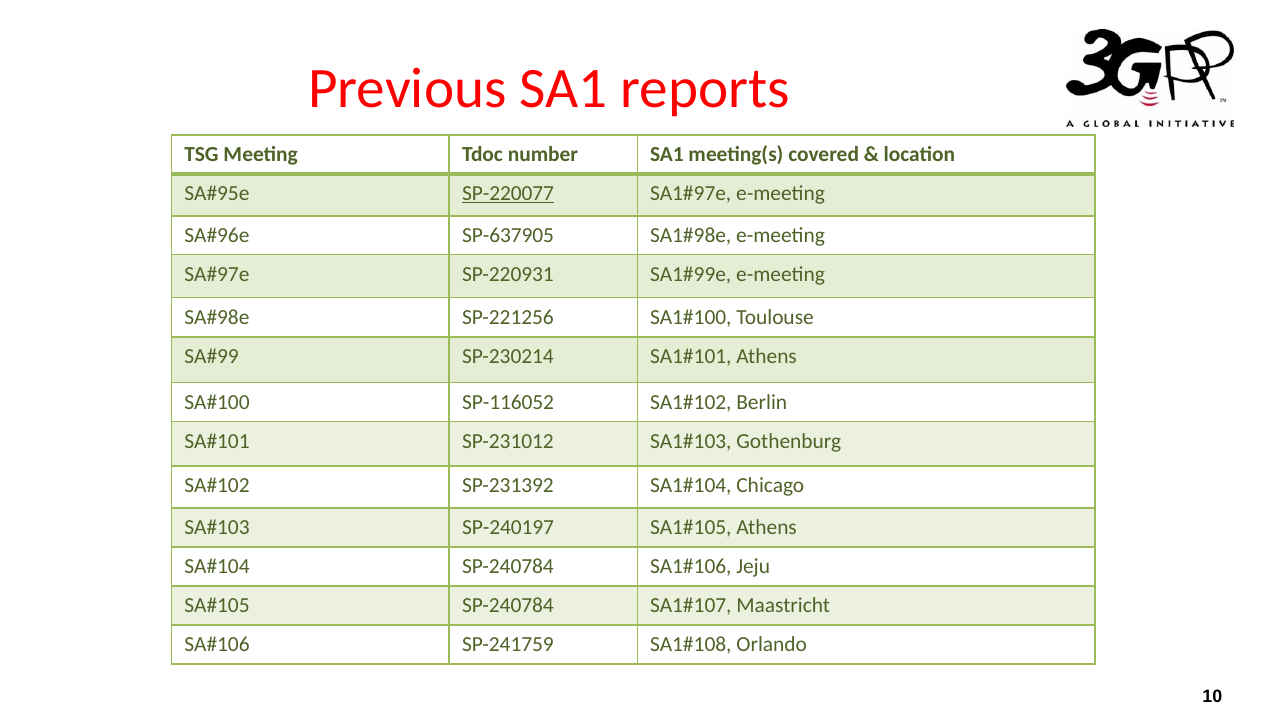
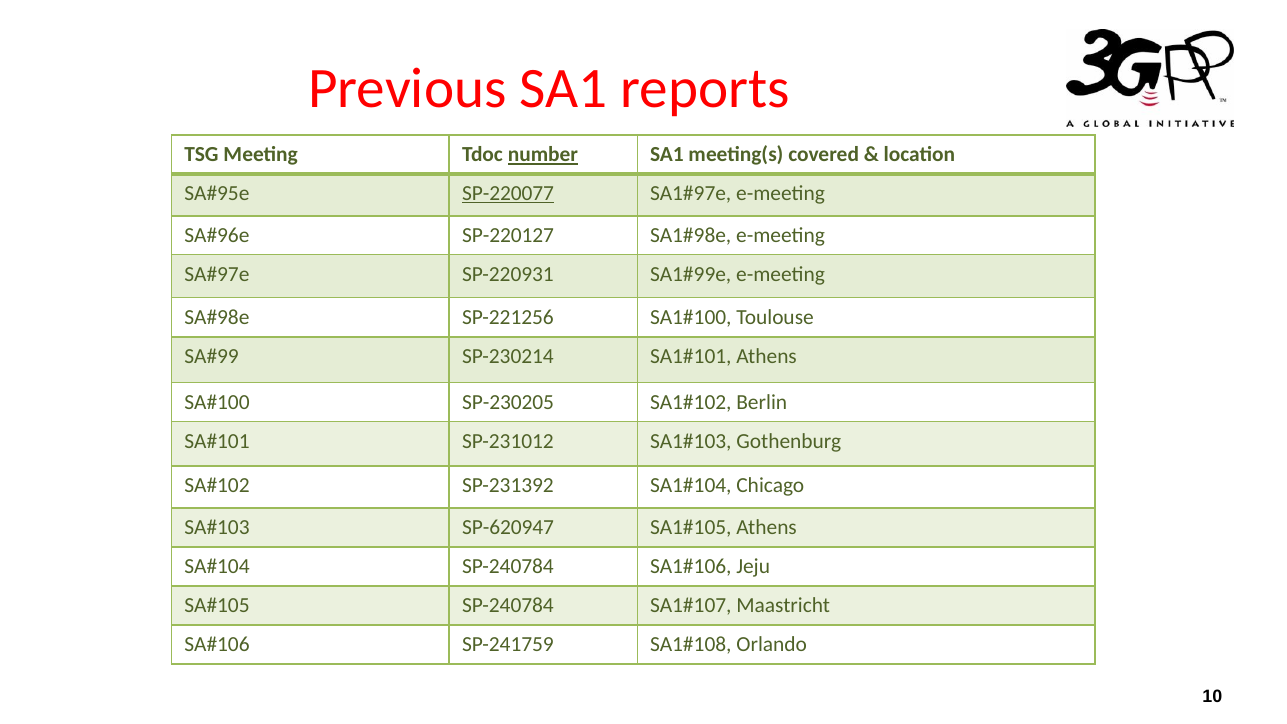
number underline: none -> present
SP-637905: SP-637905 -> SP-220127
SP-116052: SP-116052 -> SP-230205
SP-240197: SP-240197 -> SP-620947
